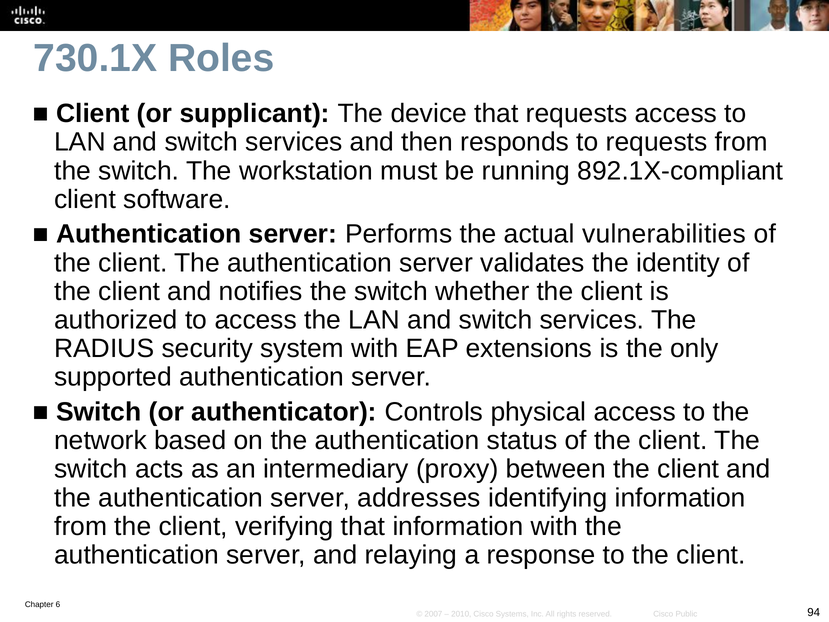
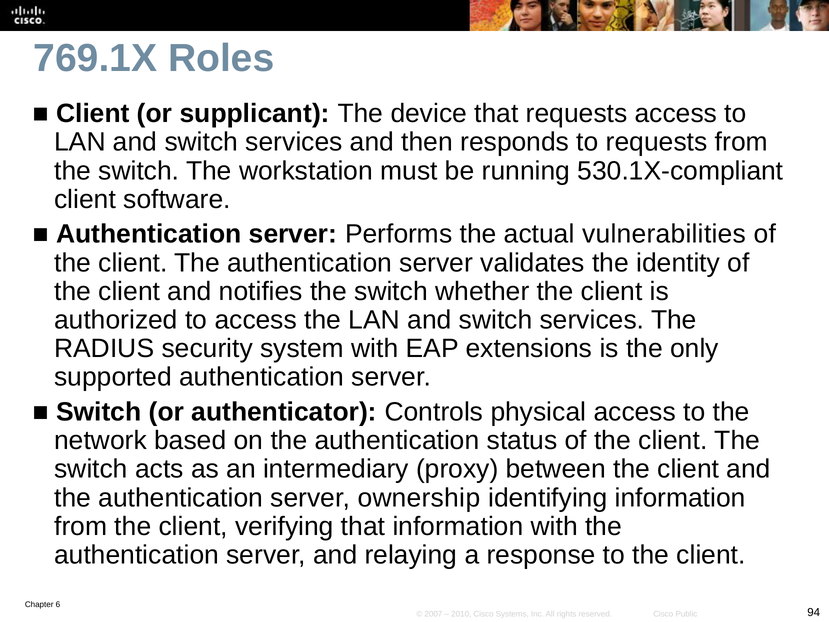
730.1X: 730.1X -> 769.1X
892.1X-compliant: 892.1X-compliant -> 530.1X-compliant
addresses: addresses -> ownership
